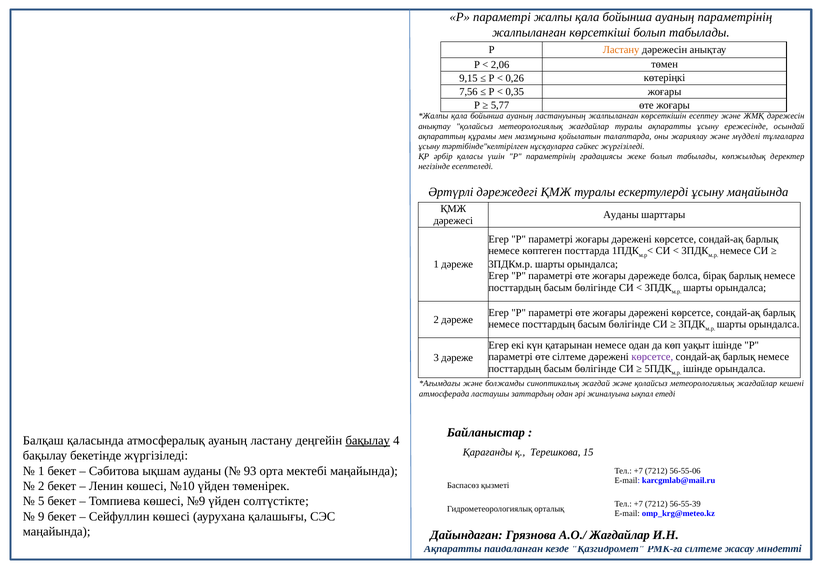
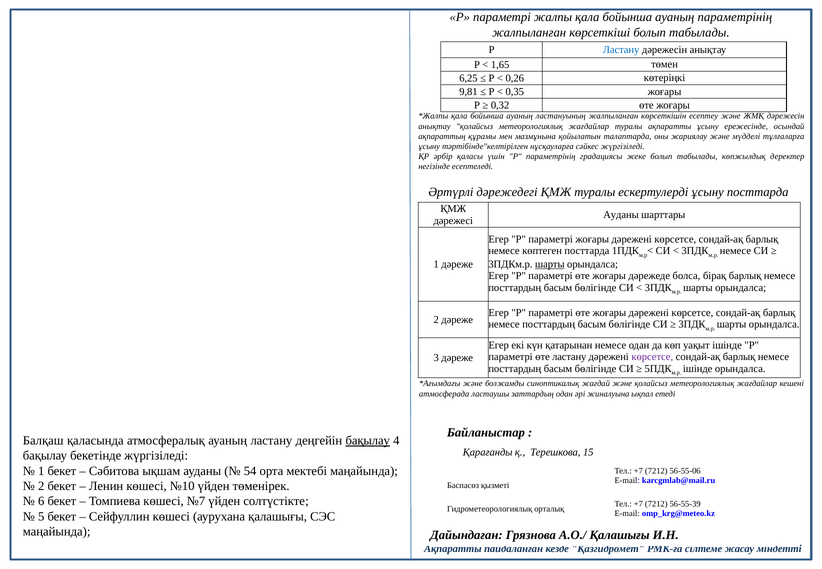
Ластану at (621, 50) colour: orange -> blue
2,06: 2,06 -> 1,65
9,15: 9,15 -> 6,25
7,56: 7,56 -> 9,81
5,77: 5,77 -> 0,32
ұсыну маңайында: маңайында -> посттарда
шарты at (550, 264) underline: none -> present
өте сілтеме: сілтеме -> ластану
93: 93 -> 54
5: 5 -> 6
№9: №9 -> №7
9: 9 -> 5
А.О./ Жағдайлар: Жағдайлар -> Қалашығы
